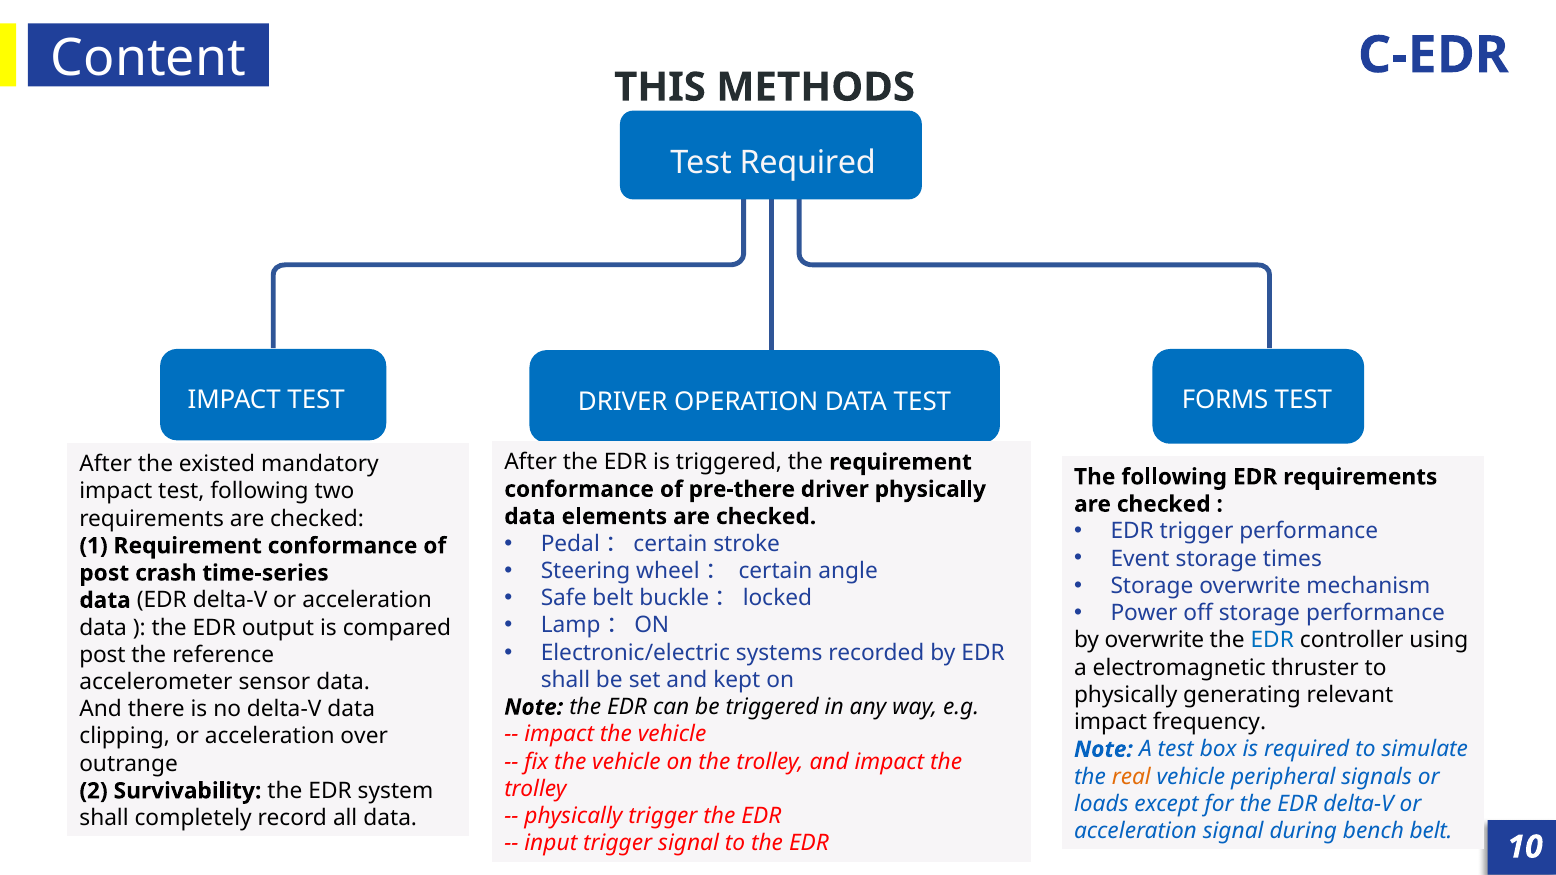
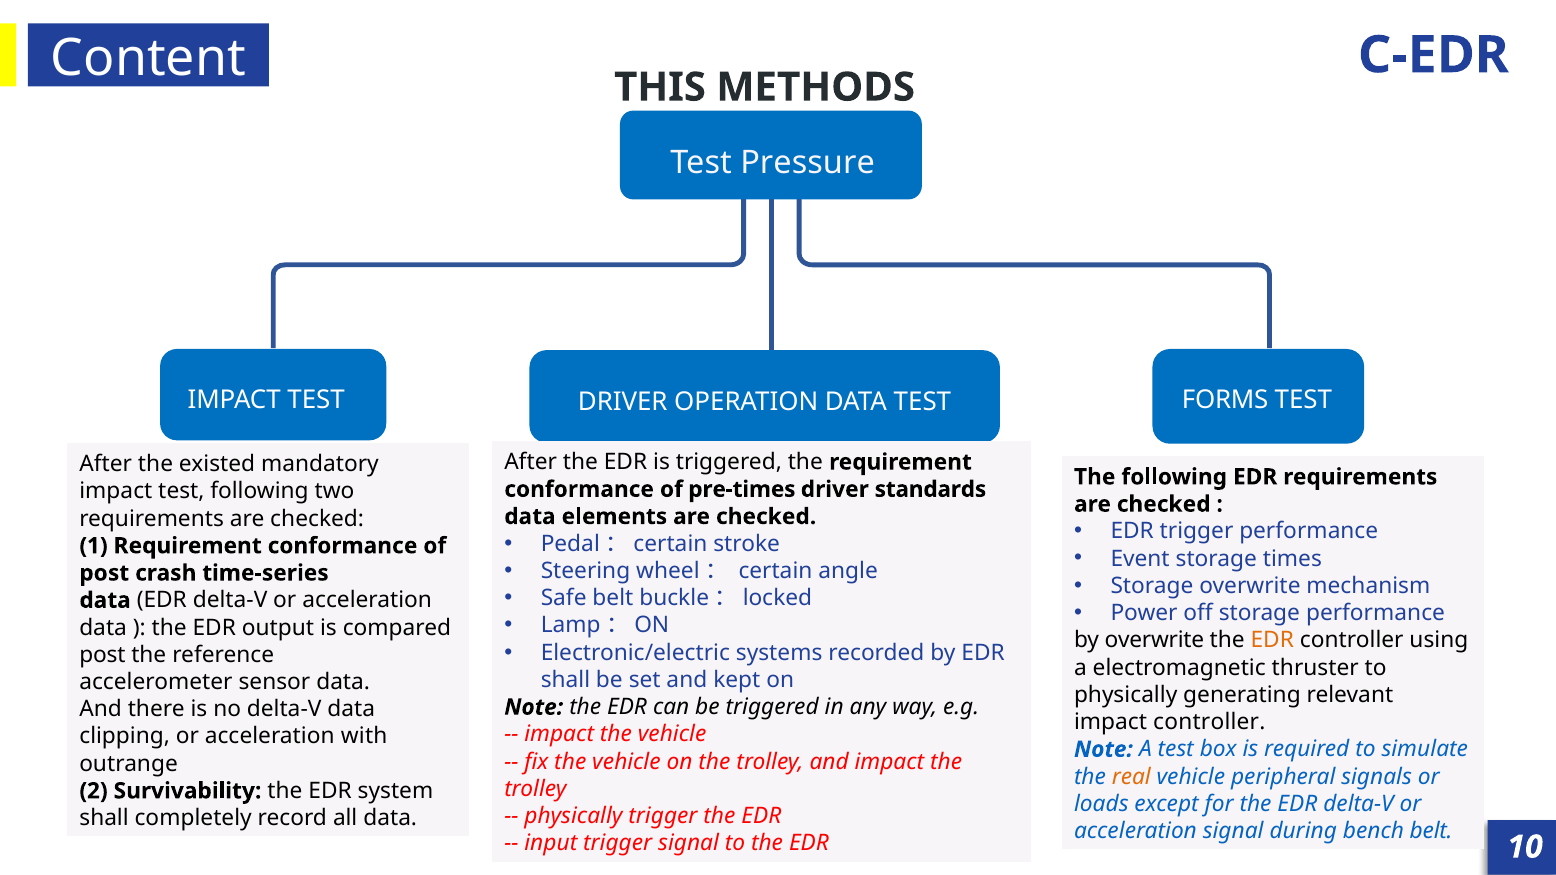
Test Required: Required -> Pressure
pre-there: pre-there -> pre-times
driver physically: physically -> standards
EDR at (1272, 641) colour: blue -> orange
impact frequency: frequency -> controller
over: over -> with
